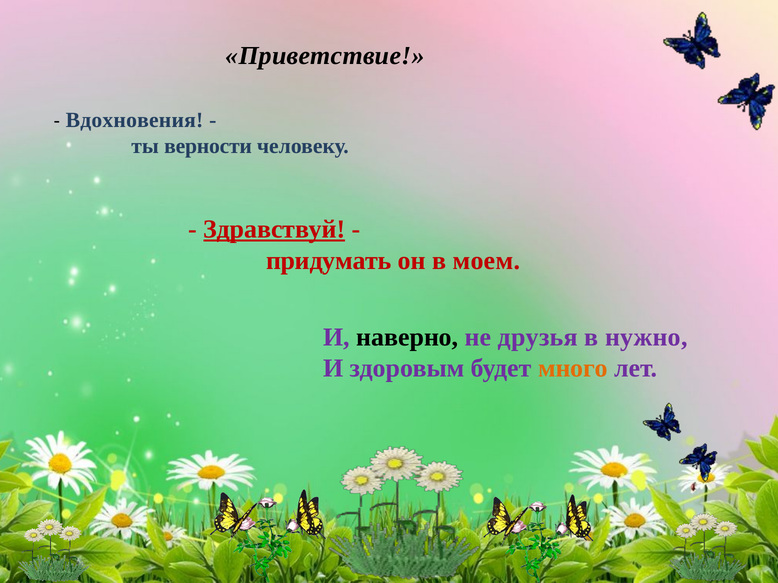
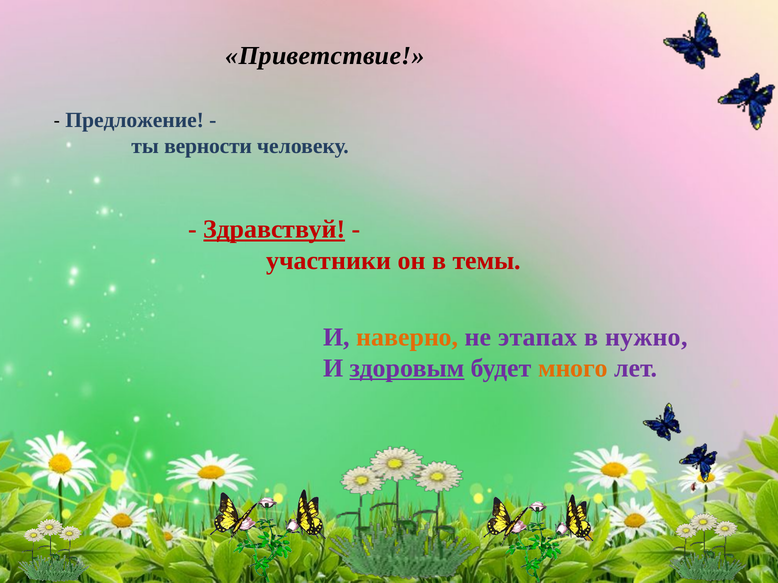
Вдохновения: Вдохновения -> Предложение
придумать: придумать -> участники
моем: моем -> темы
наверно colour: black -> orange
друзья: друзья -> этапах
здоровым underline: none -> present
